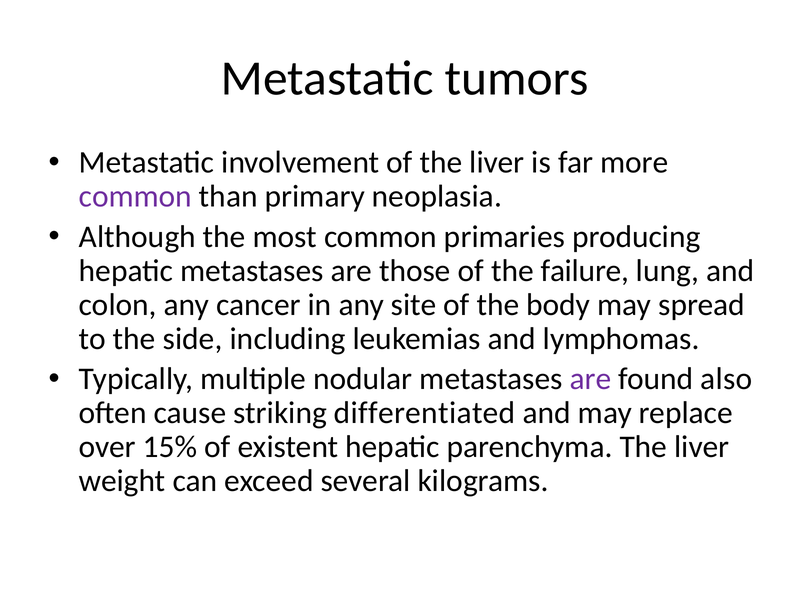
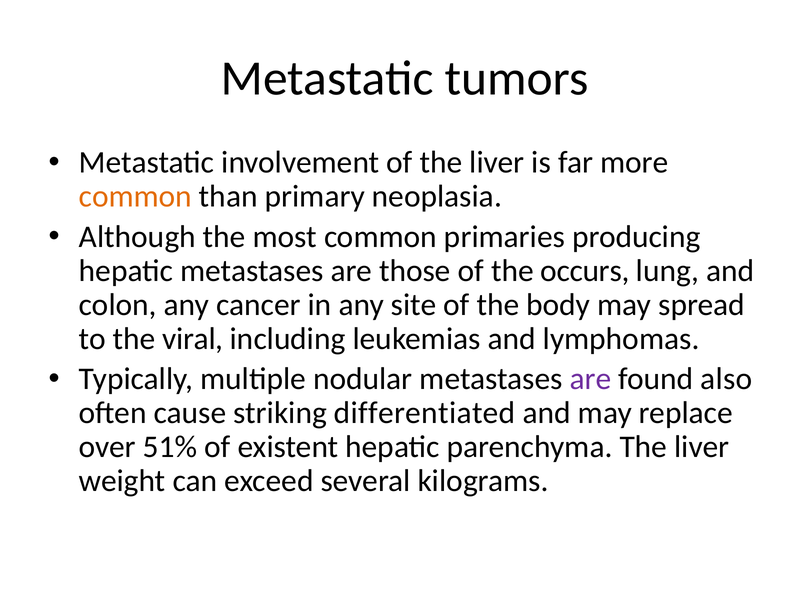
common at (135, 197) colour: purple -> orange
failure: failure -> occurs
side: side -> viral
15%: 15% -> 51%
